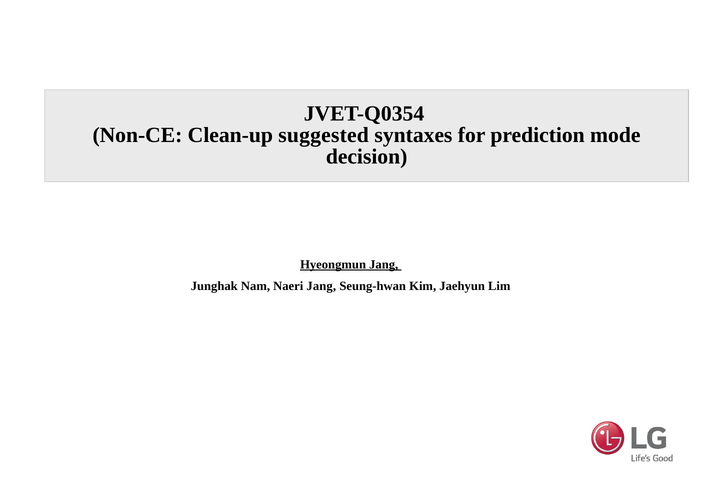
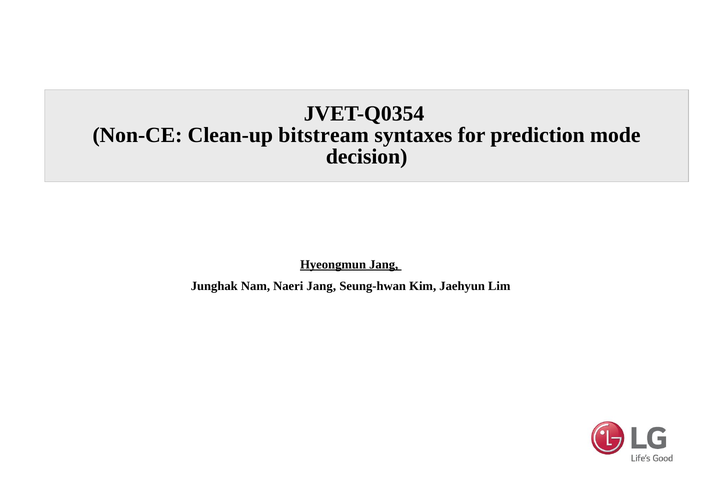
suggested: suggested -> bitstream
